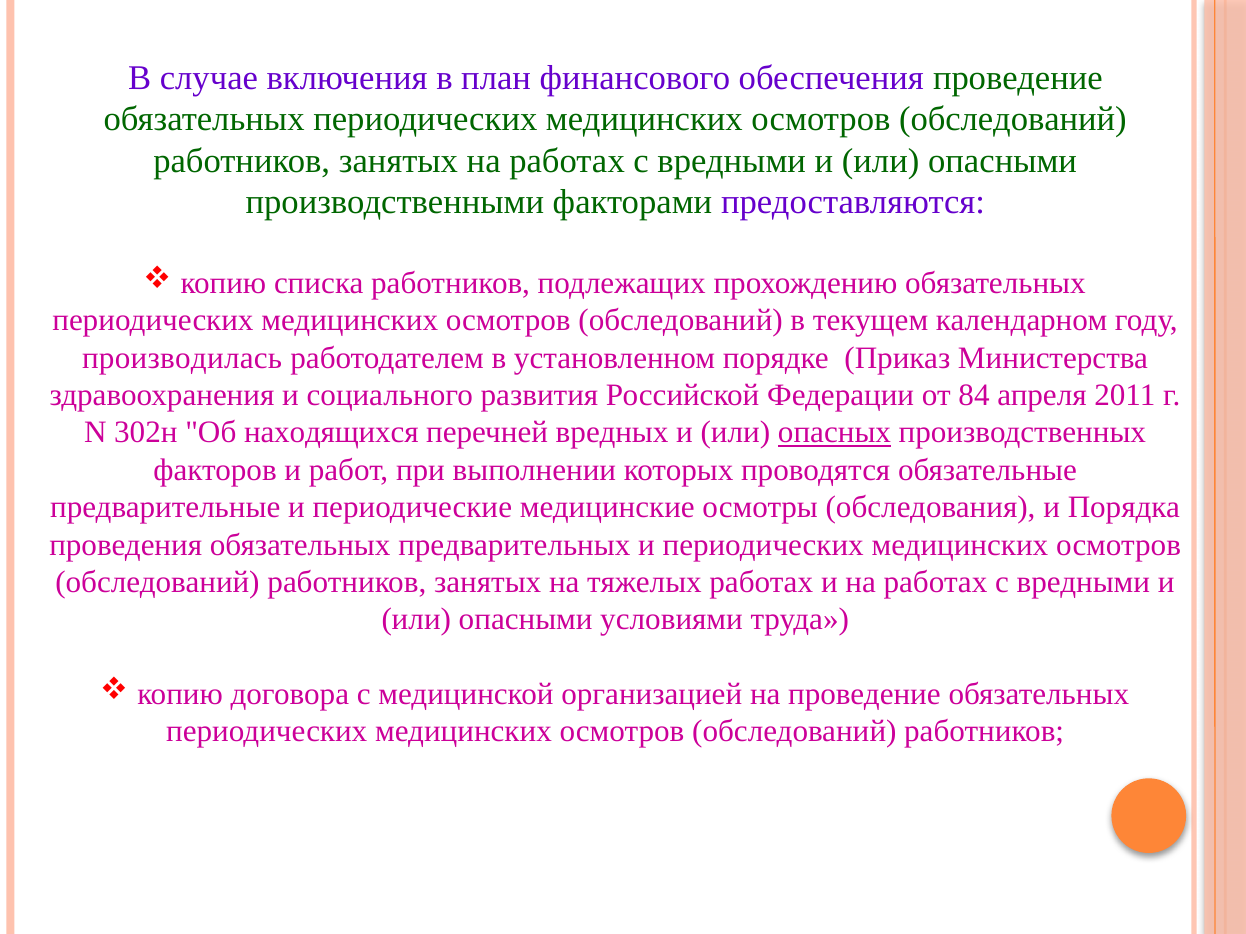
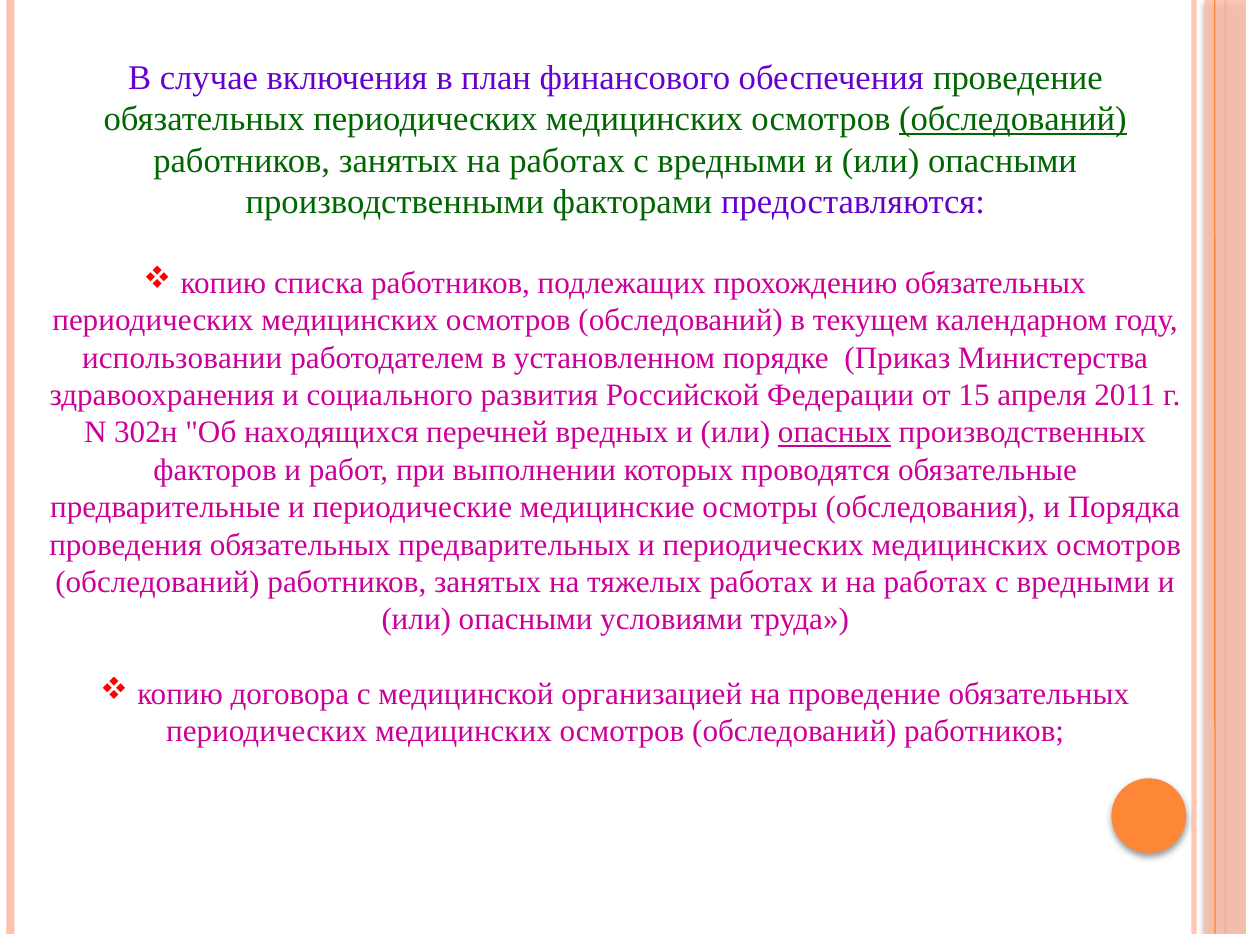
обследований at (1013, 120) underline: none -> present
производилась: производилась -> использовании
84: 84 -> 15
